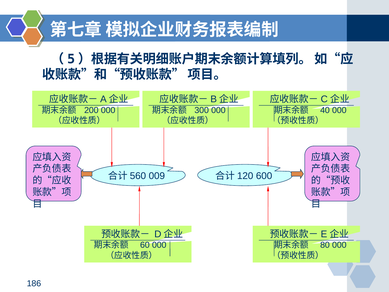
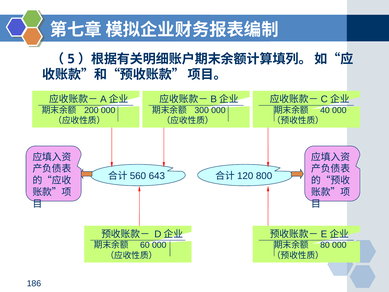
009: 009 -> 643
600: 600 -> 800
